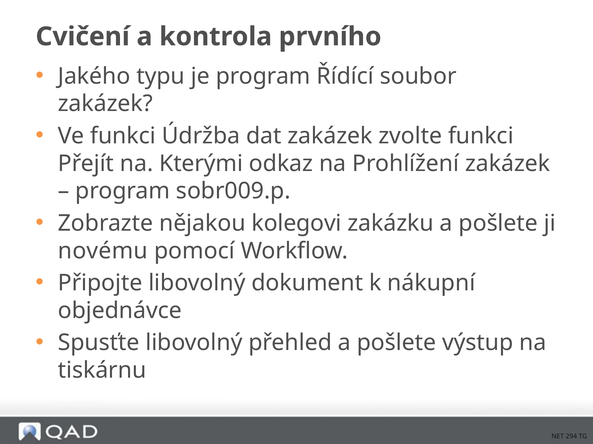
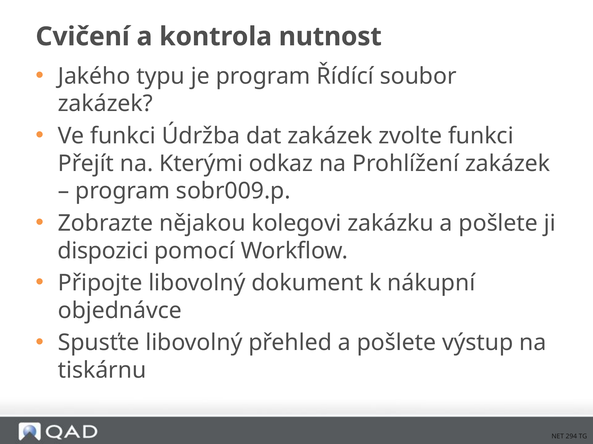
prvního: prvního -> nutnost
novému: novému -> dispozici
